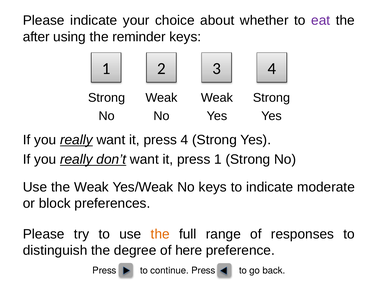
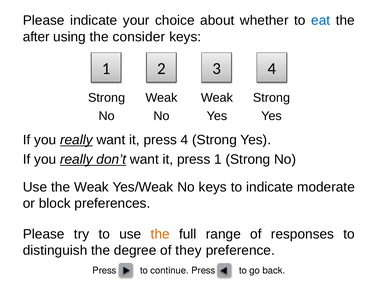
eat colour: purple -> blue
reminder: reminder -> consider
here: here -> they
